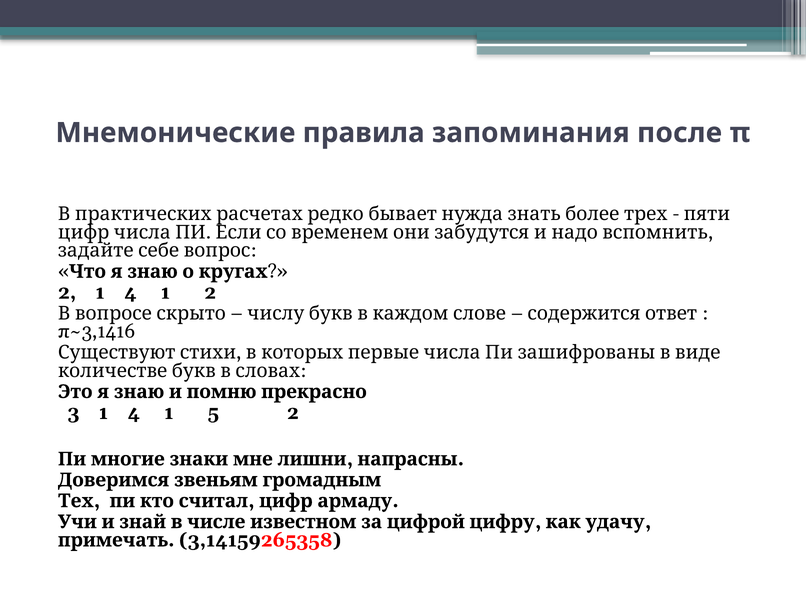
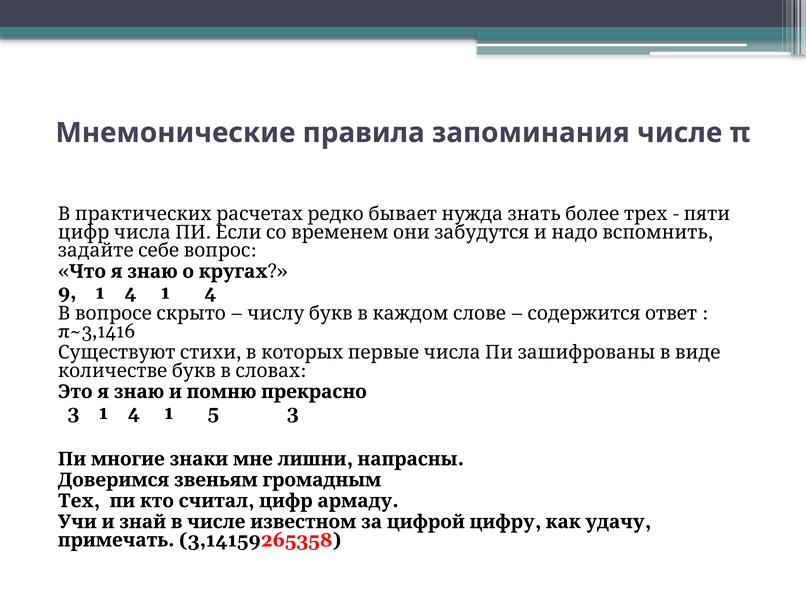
запоминания после: после -> числе
2 at (67, 293): 2 -> 9
4 1 2: 2 -> 4
5 2: 2 -> 3
